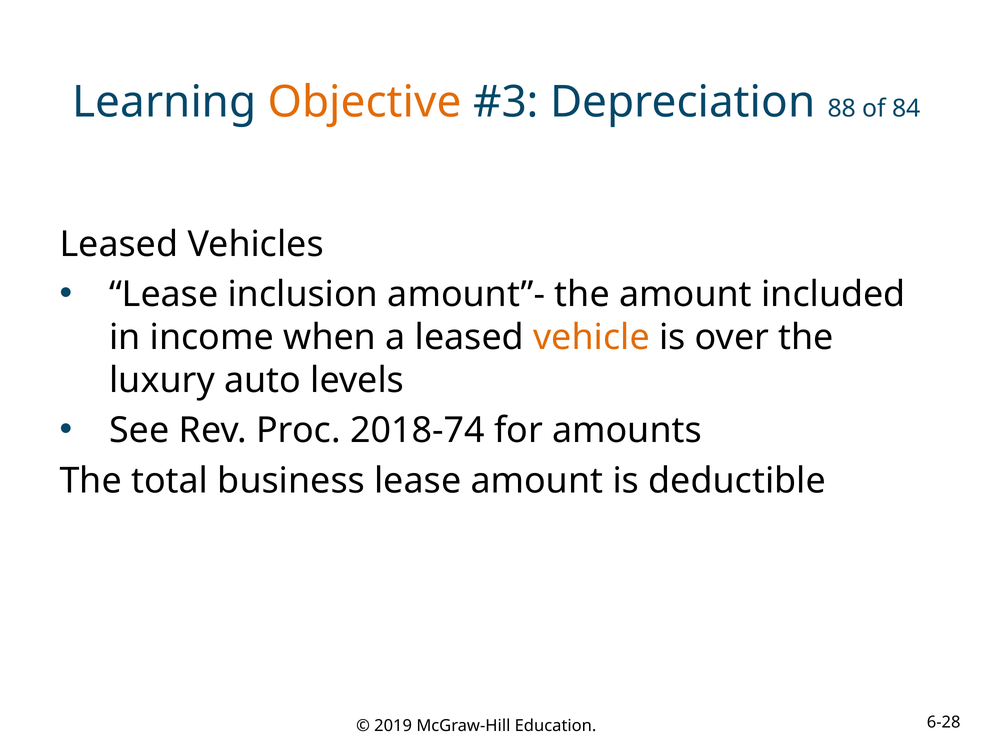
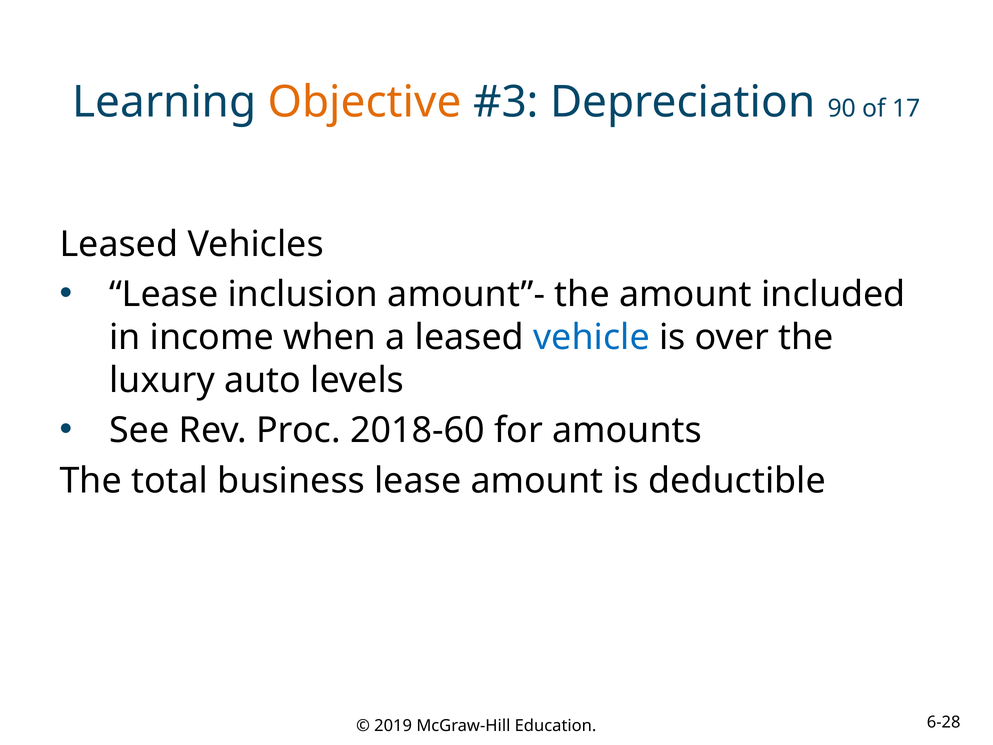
88: 88 -> 90
84: 84 -> 17
vehicle colour: orange -> blue
2018-74: 2018-74 -> 2018-60
